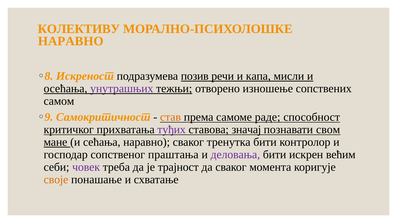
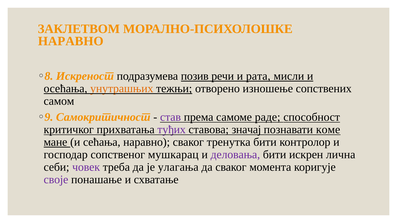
КОЛЕКТИВУ: КОЛЕКТИВУ -> ЗАКЛЕТВОМ
капа: капа -> рата
унутрашњих colour: purple -> orange
став colour: orange -> purple
свом: свом -> коме
праштања: праштања -> мушкарац
већим: већим -> лична
трајност: трајност -> улагања
своје colour: orange -> purple
